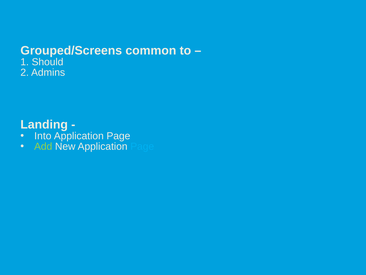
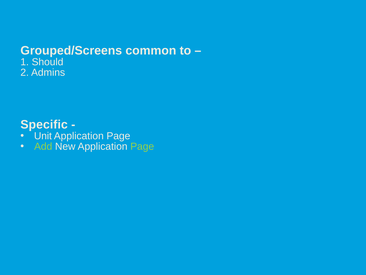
Landing: Landing -> Specific
Into: Into -> Unit
Page at (142, 146) colour: light blue -> light green
